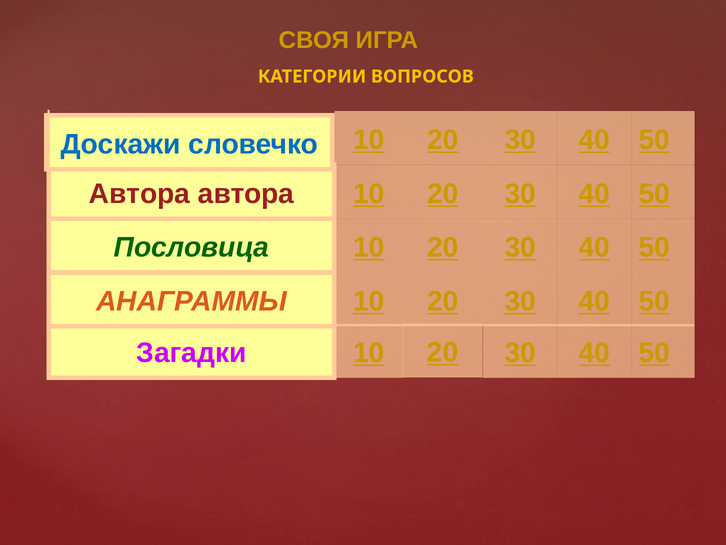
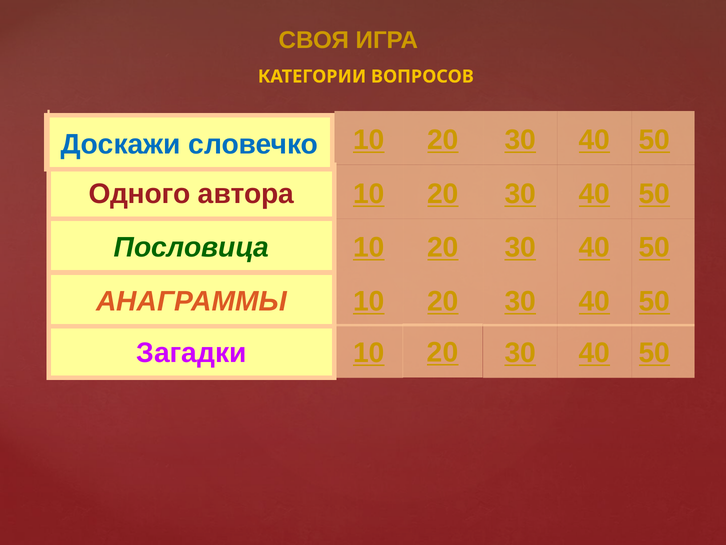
Автора at (139, 194): Автора -> Одного
